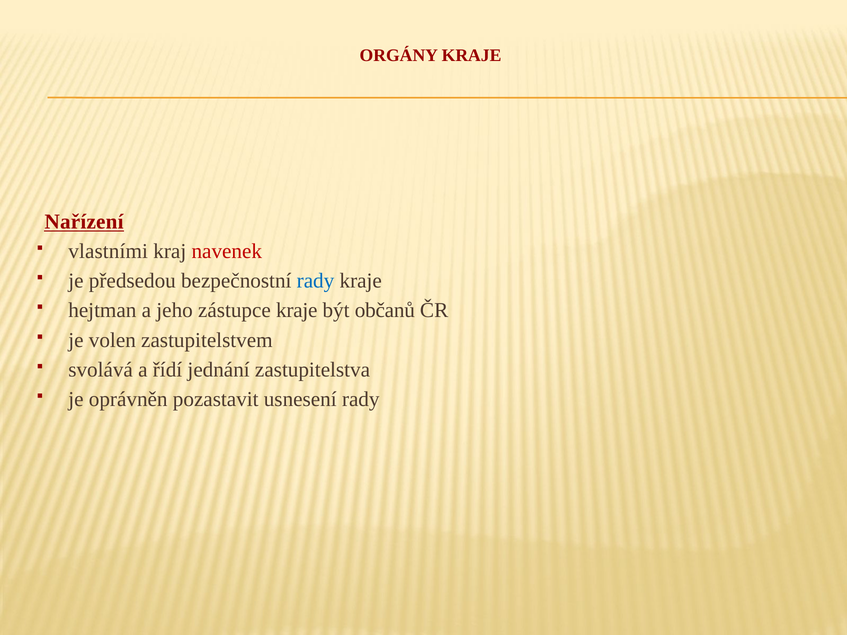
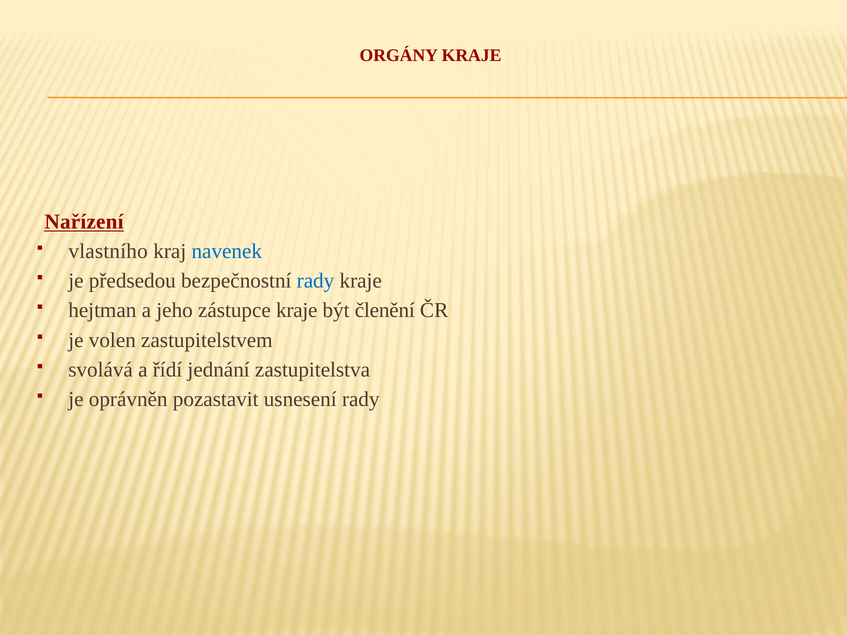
vlastními: vlastními -> vlastního
navenek colour: red -> blue
občanů: občanů -> členění
